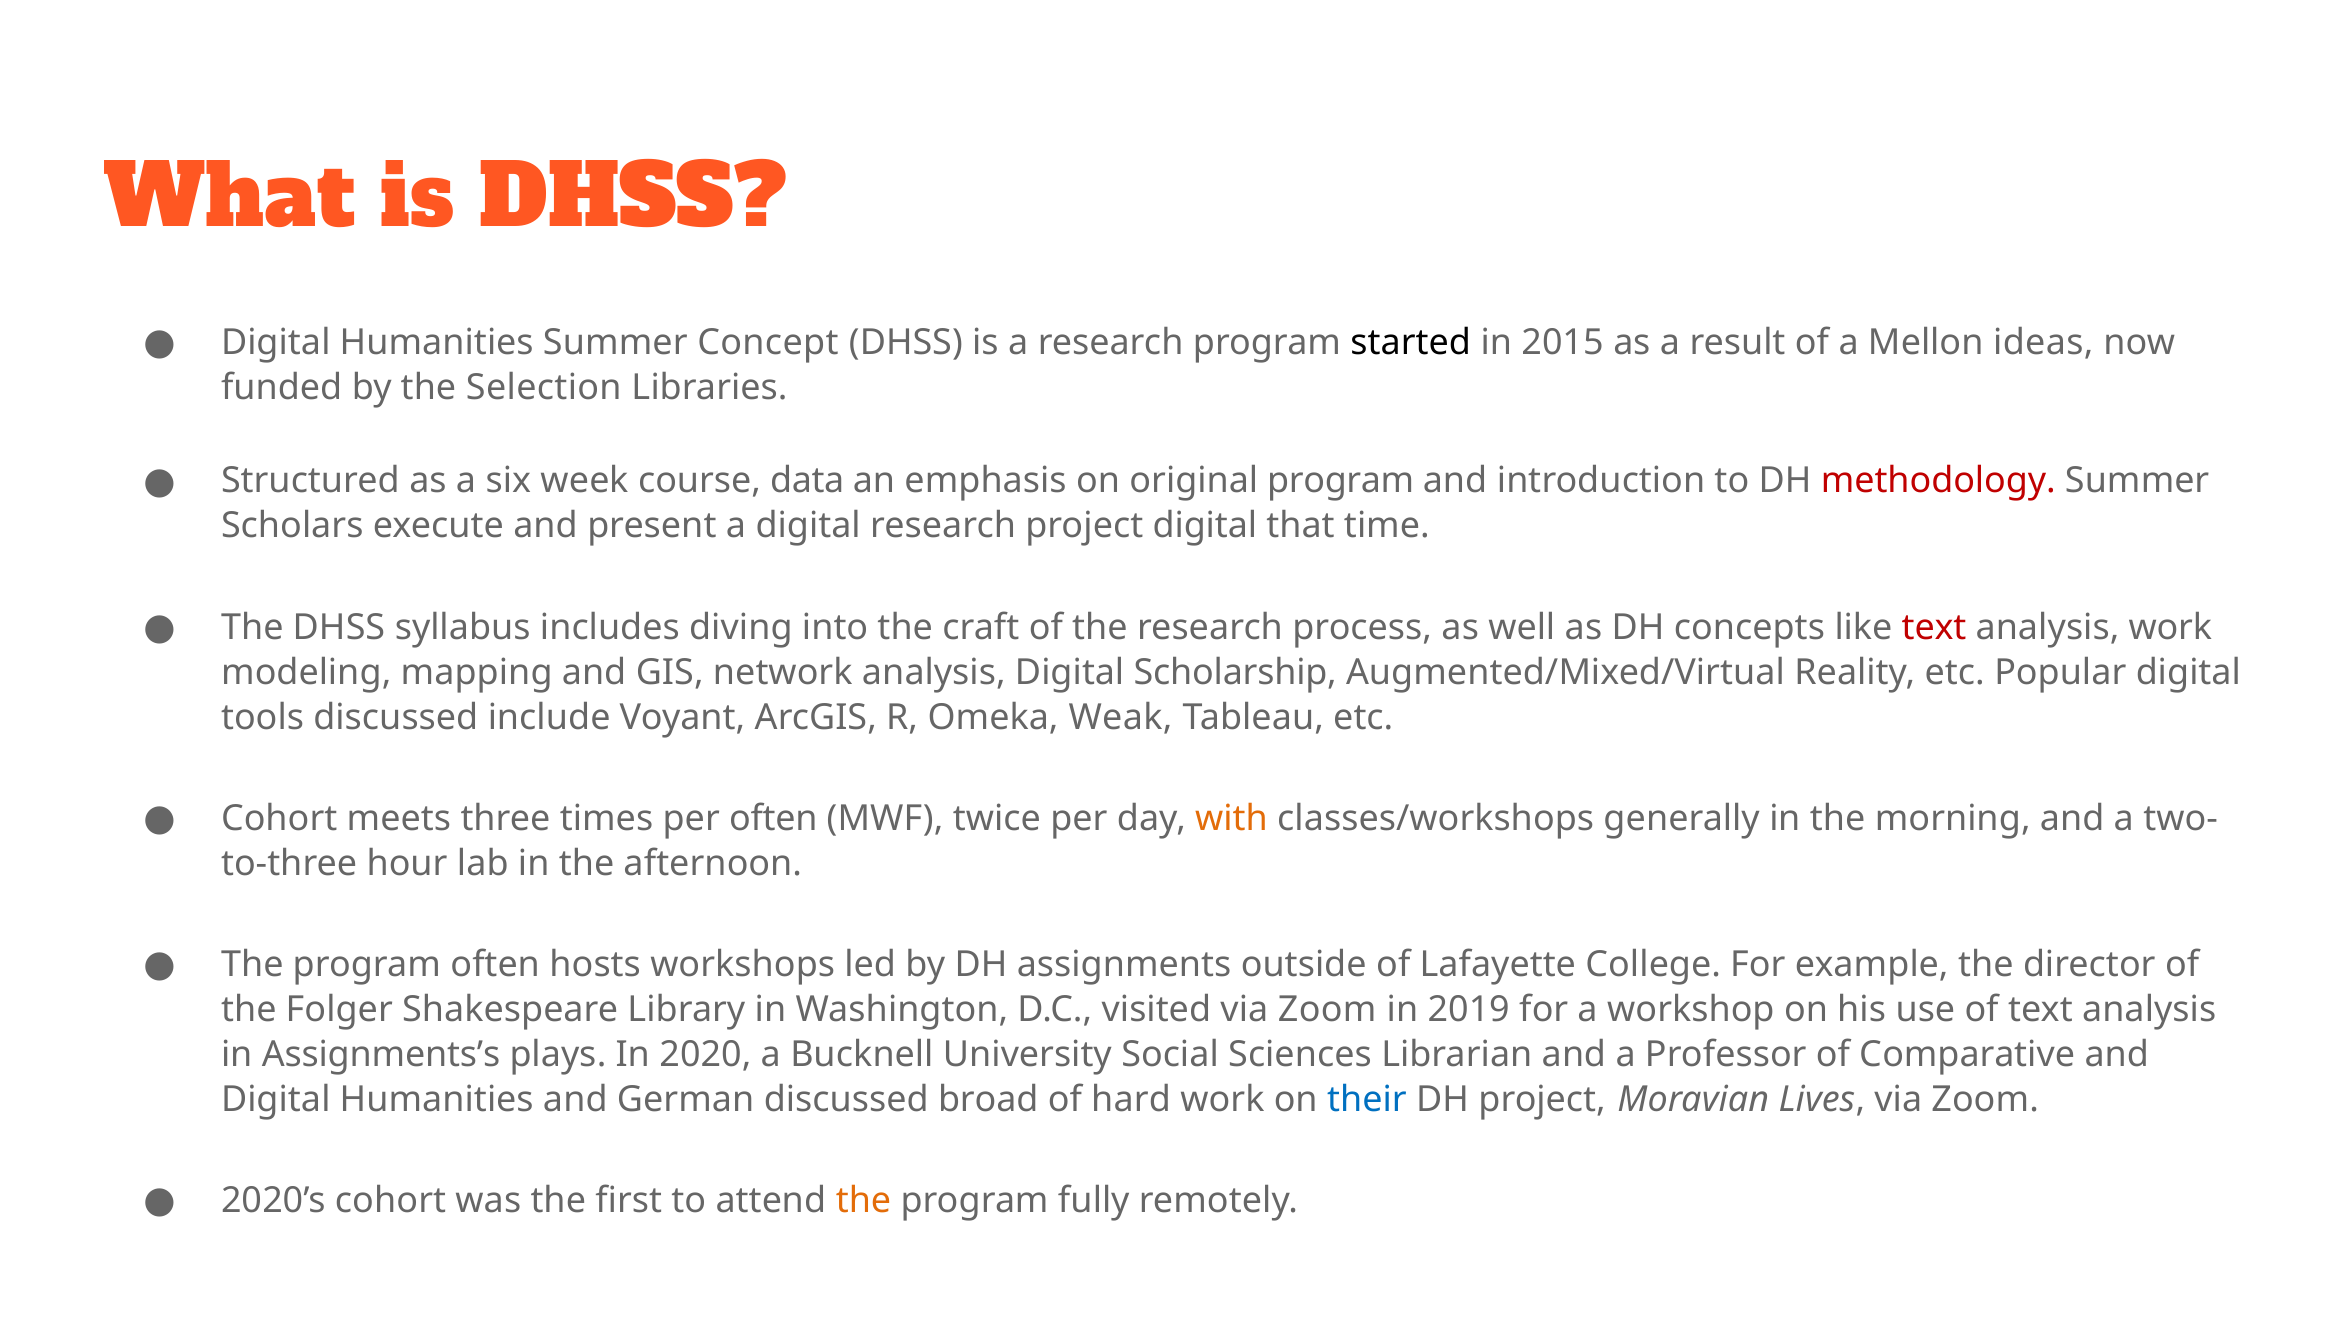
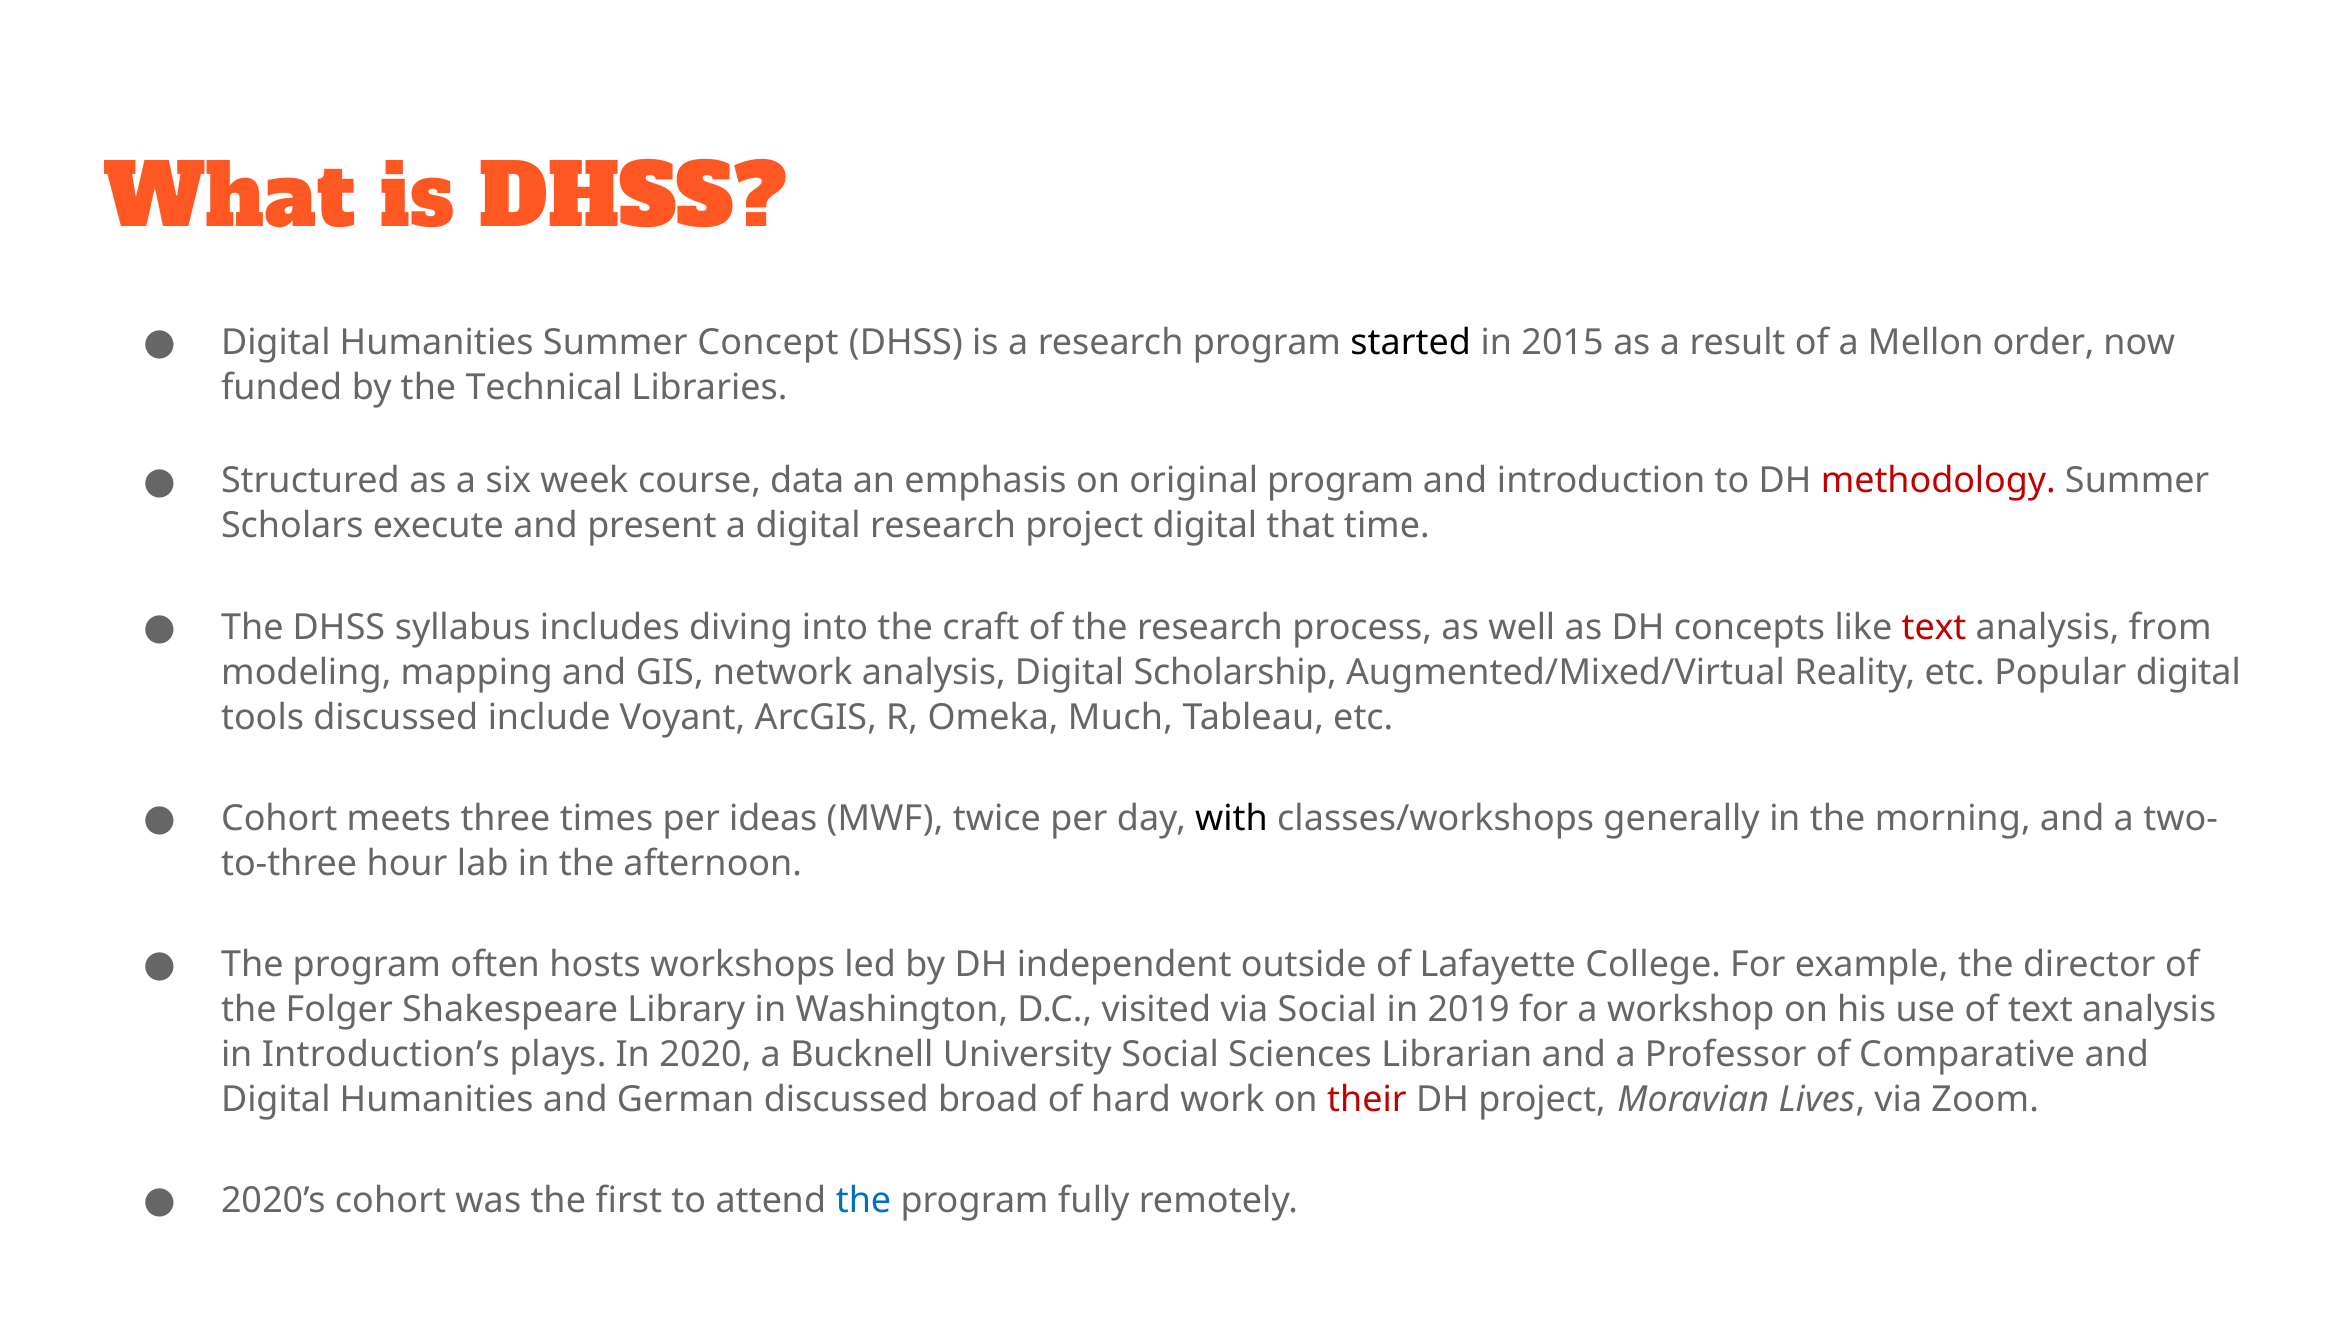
ideas: ideas -> order
Selection: Selection -> Technical
analysis work: work -> from
Weak: Weak -> Much
per often: often -> ideas
with colour: orange -> black
assignments: assignments -> independent
visited via Zoom: Zoom -> Social
Assignments’s: Assignments’s -> Introduction’s
their colour: blue -> red
the at (863, 1201) colour: orange -> blue
